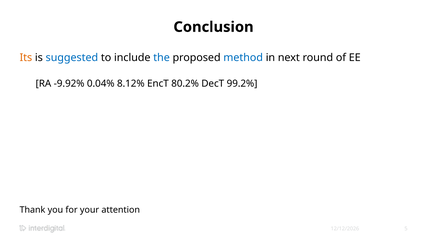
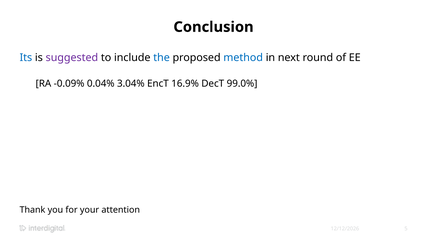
Its colour: orange -> blue
suggested colour: blue -> purple
-9.92%: -9.92% -> -0.09%
8.12%: 8.12% -> 3.04%
80.2%: 80.2% -> 16.9%
99.2%: 99.2% -> 99.0%
